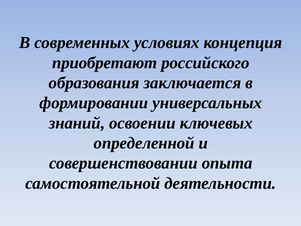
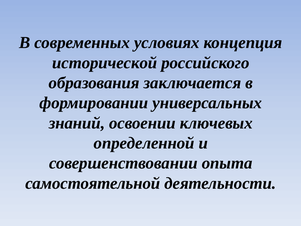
приобретают: приобретают -> исторической
